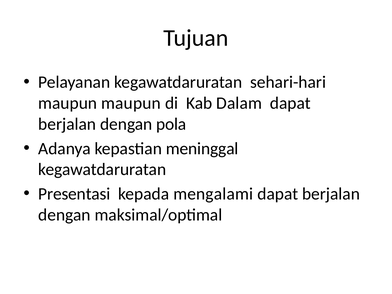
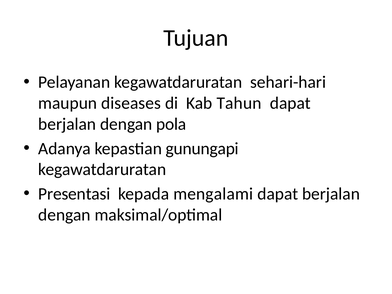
maupun maupun: maupun -> diseases
Dalam: Dalam -> Tahun
meninggal: meninggal -> gunungapi
